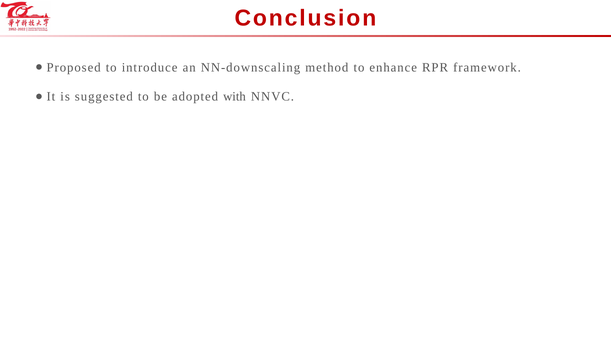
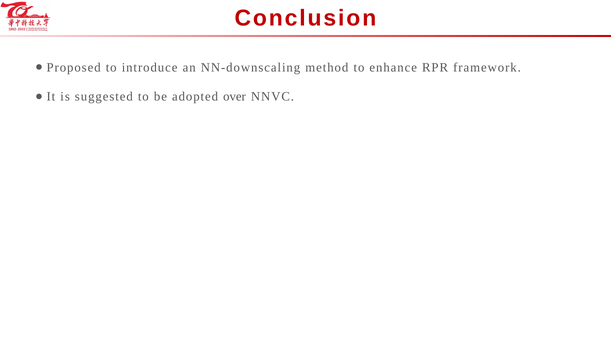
with: with -> over
